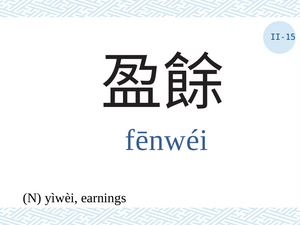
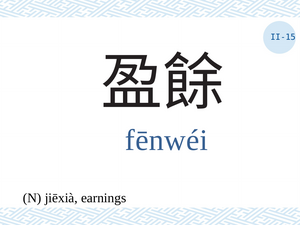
yìwèi: yìwèi -> jiēxià
